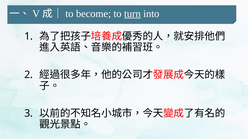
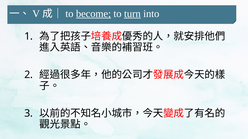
become underline: none -> present
